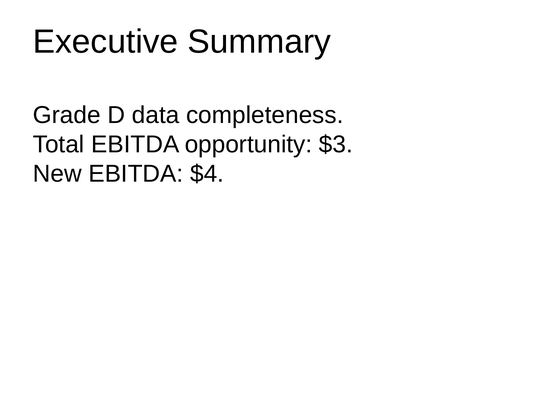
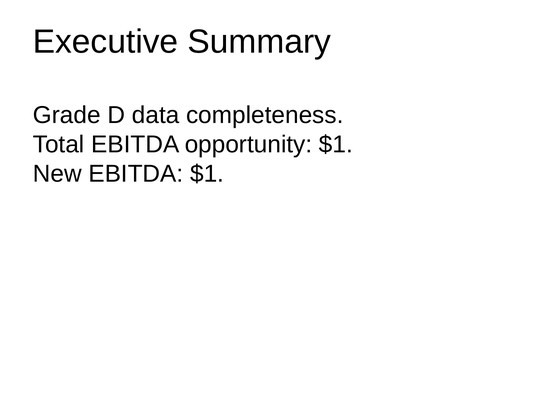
opportunity $3: $3 -> $1
EBITDA $4: $4 -> $1
